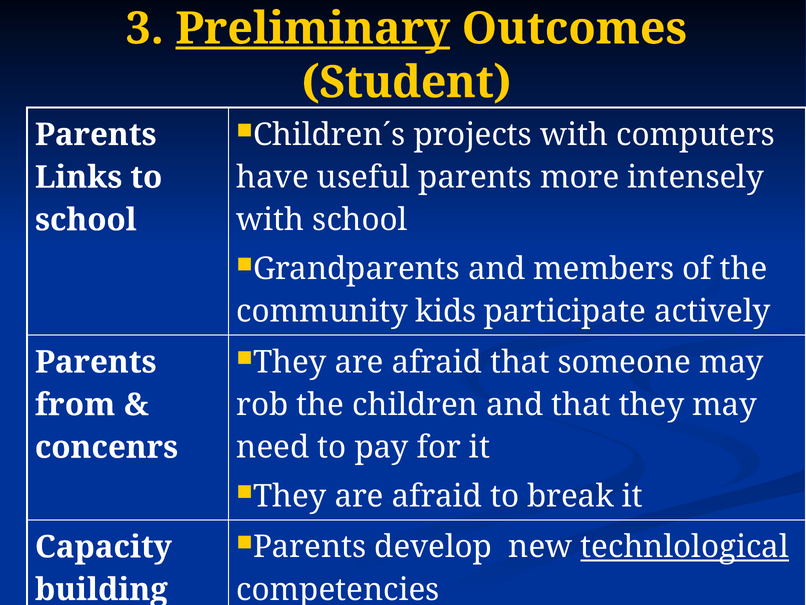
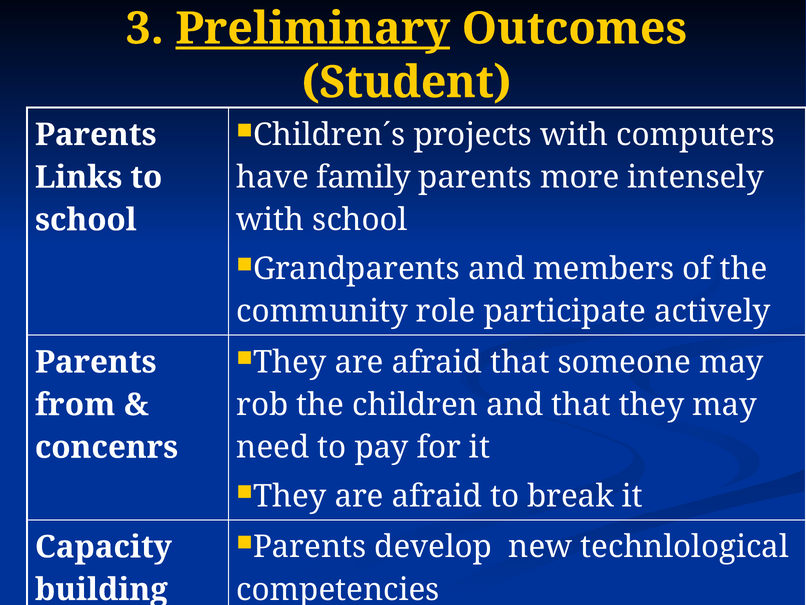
have useful: useful -> family
kids: kids -> role
technlological underline: present -> none
